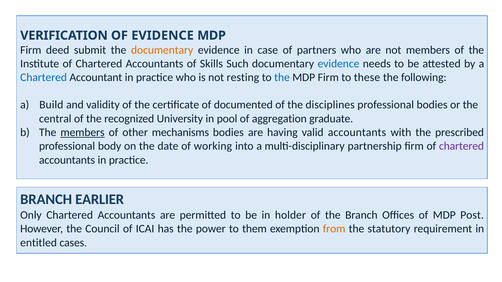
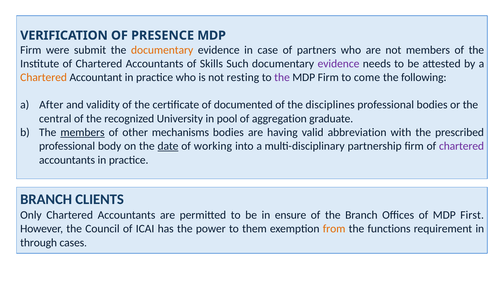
OF EVIDENCE: EVIDENCE -> PRESENCE
deed: deed -> were
evidence at (339, 64) colour: blue -> purple
Chartered at (44, 78) colour: blue -> orange
the at (282, 78) colour: blue -> purple
these: these -> come
Build: Build -> After
valid accountants: accountants -> abbreviation
date underline: none -> present
EARLIER: EARLIER -> CLIENTS
holder: holder -> ensure
Post: Post -> First
statutory: statutory -> functions
entitled: entitled -> through
